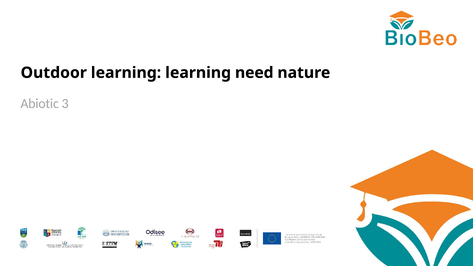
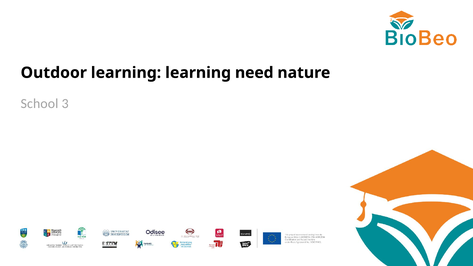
Abiotic: Abiotic -> School
